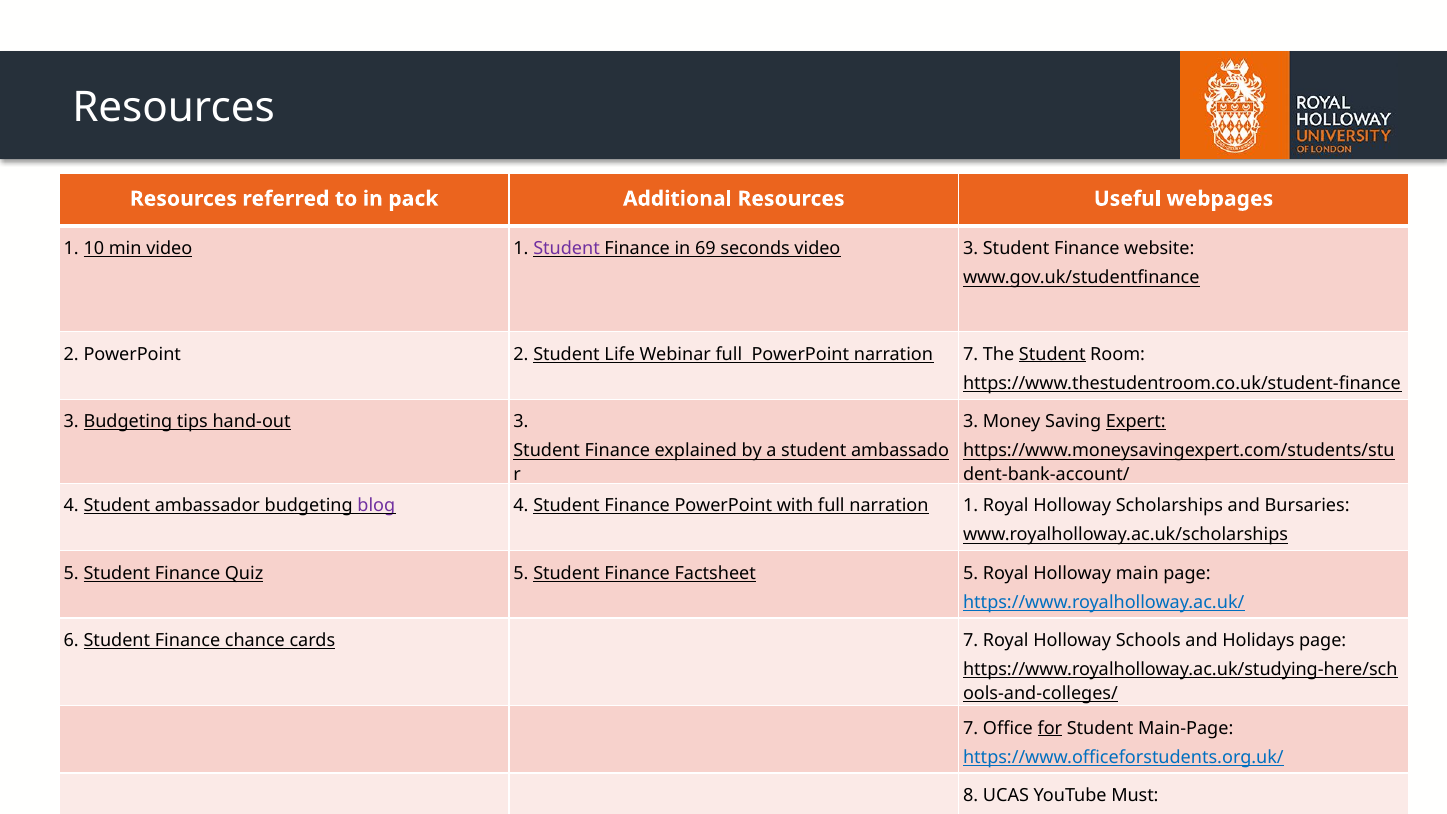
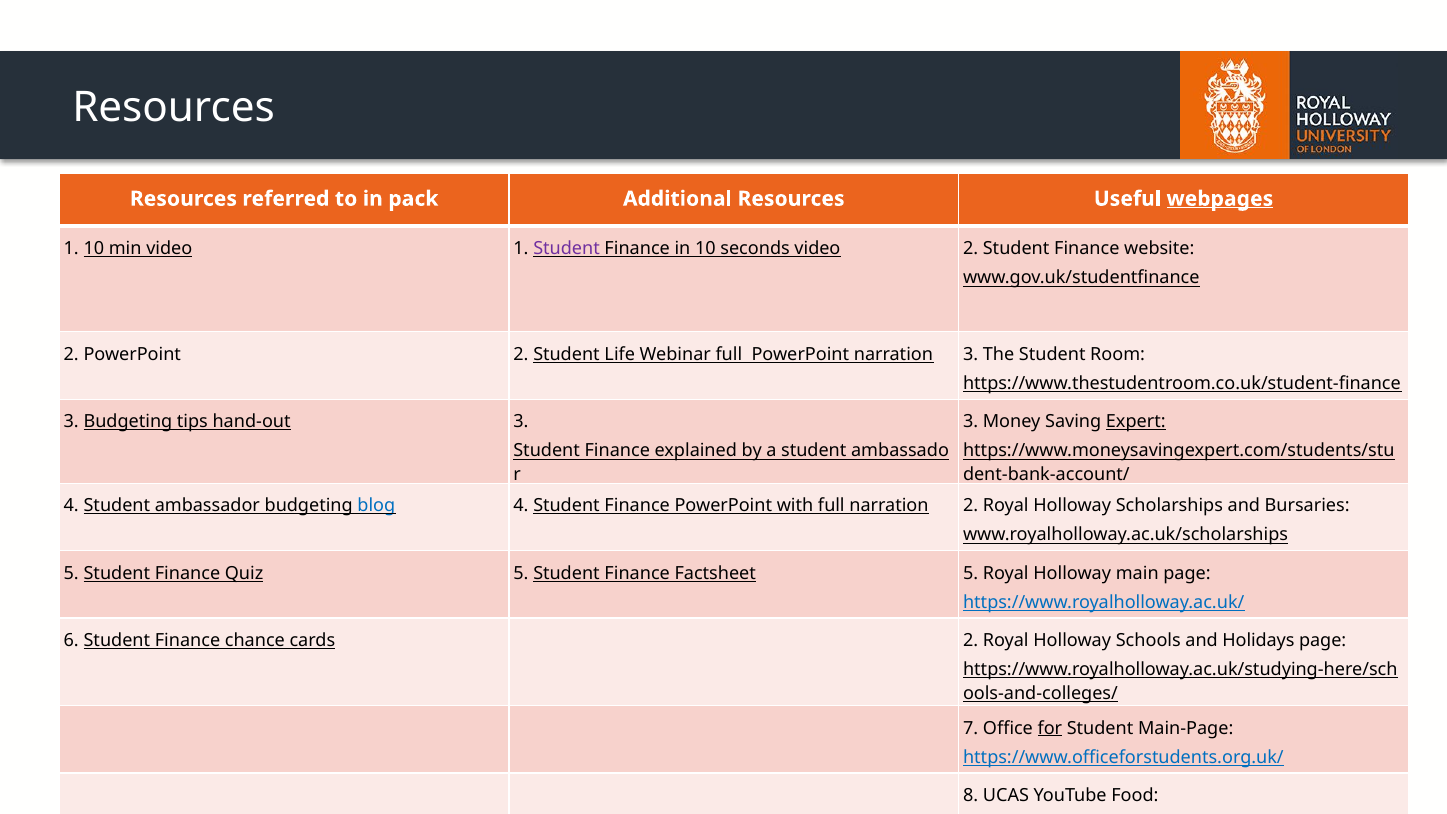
webpages underline: none -> present
in 69: 69 -> 10
video 3: 3 -> 2
narration 7: 7 -> 3
Student at (1052, 354) underline: present -> none
blog colour: purple -> blue
narration 1: 1 -> 2
cards 7: 7 -> 2
Must: Must -> Food
